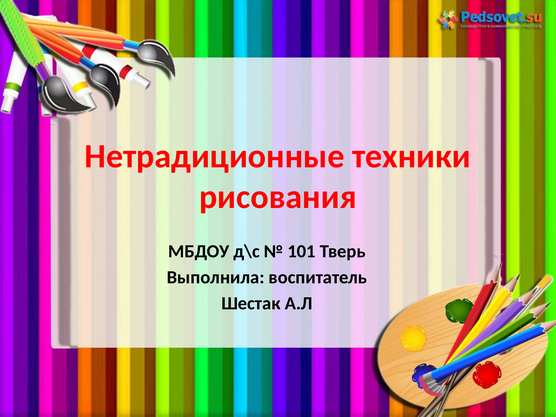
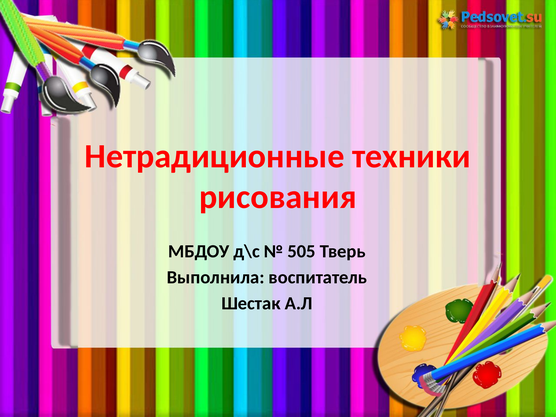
101: 101 -> 505
